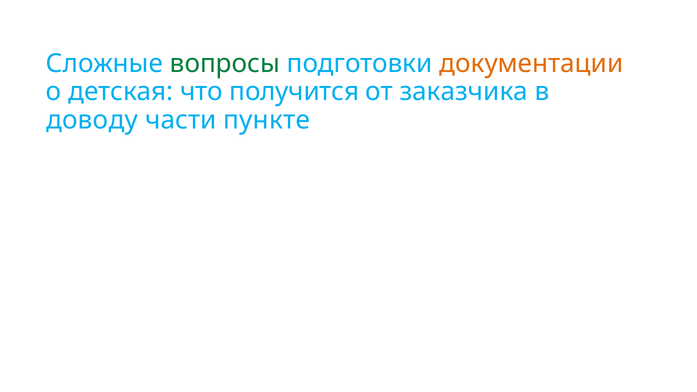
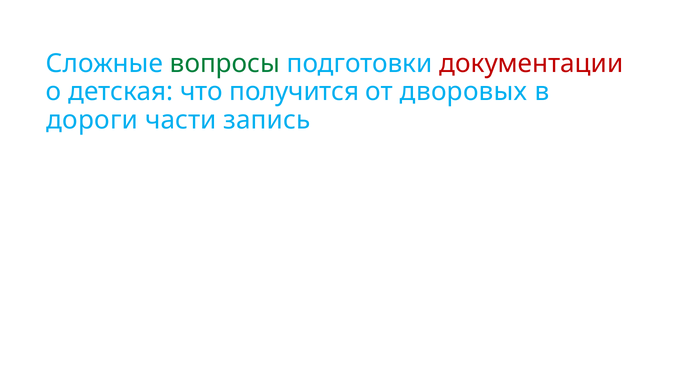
документации colour: orange -> red
заказчика: заказчика -> дворовых
доводу: доводу -> дороги
пункте: пункте -> запись
